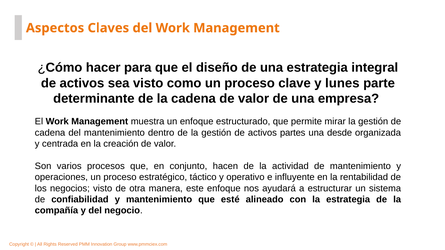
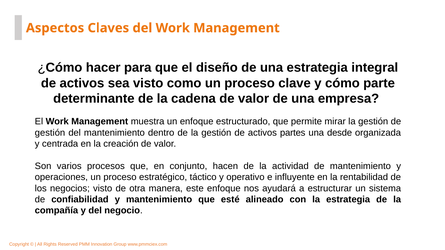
lunes: lunes -> cómo
cadena at (50, 133): cadena -> gestión
